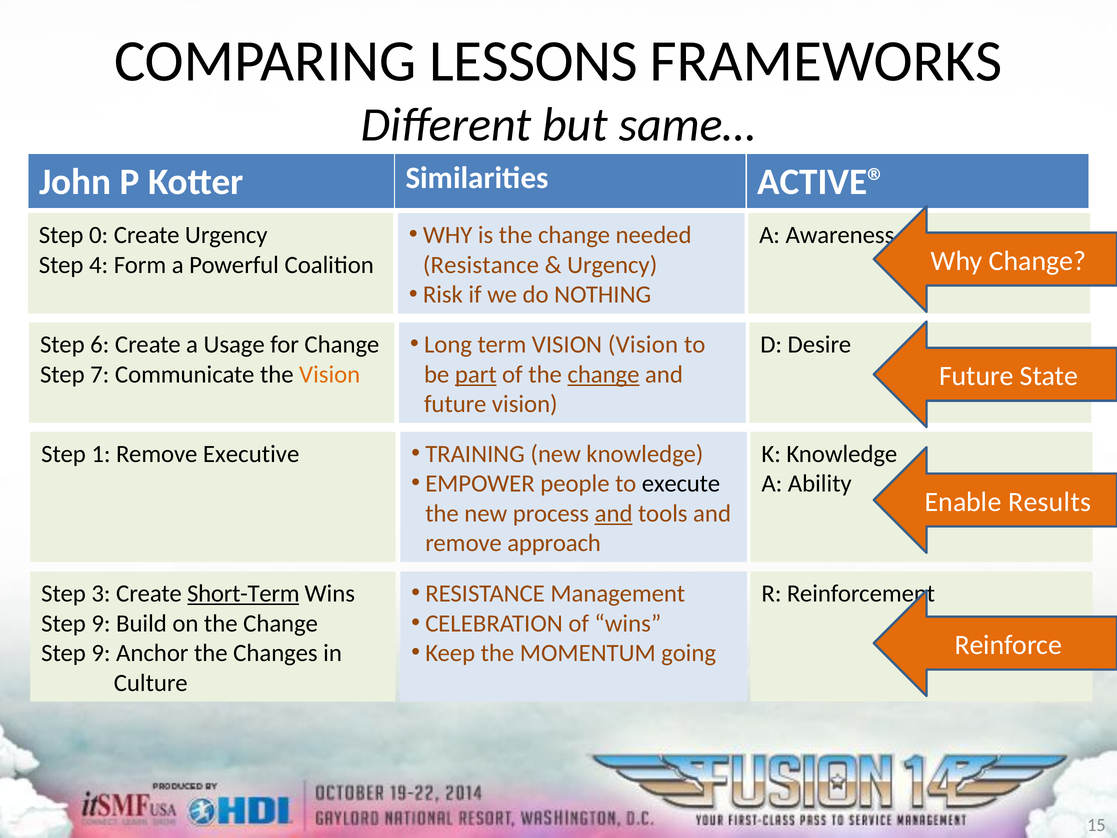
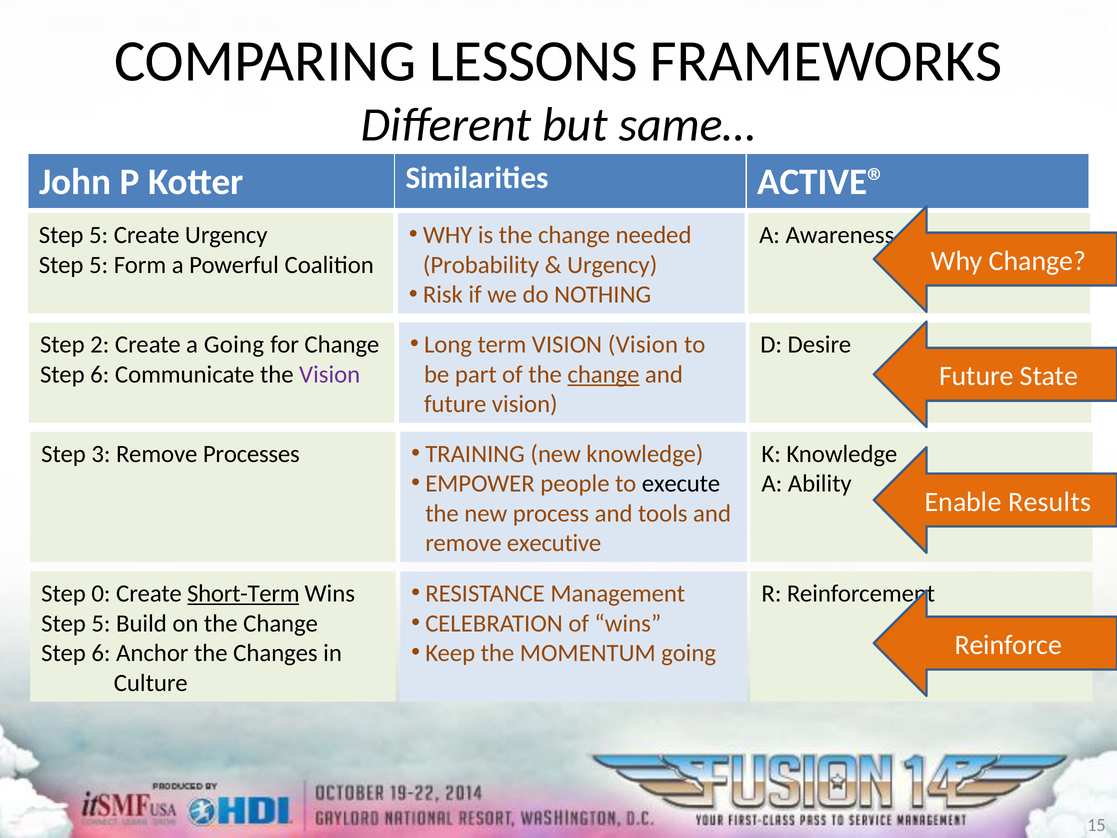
0 at (99, 235): 0 -> 5
4 at (99, 265): 4 -> 5
Resistance at (481, 265): Resistance -> Probability
6: 6 -> 2
a Usage: Usage -> Going
7 at (100, 374): 7 -> 6
Vision at (330, 374) colour: orange -> purple
part underline: present -> none
1: 1 -> 3
Executive: Executive -> Processes
and at (614, 513) underline: present -> none
approach: approach -> executive
3: 3 -> 0
9 at (101, 623): 9 -> 5
9 at (101, 653): 9 -> 6
